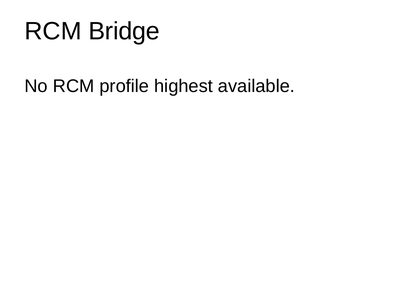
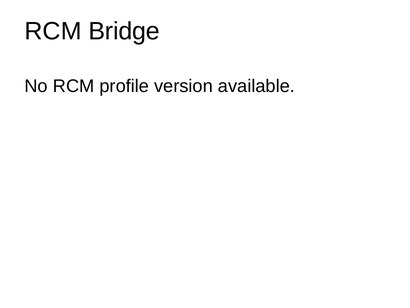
highest: highest -> version
